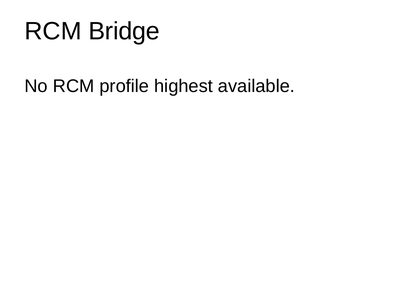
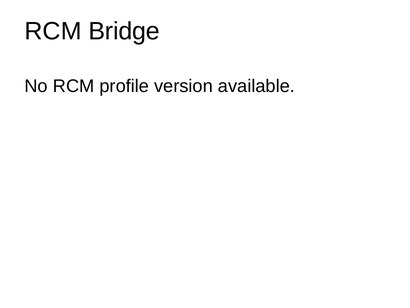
highest: highest -> version
